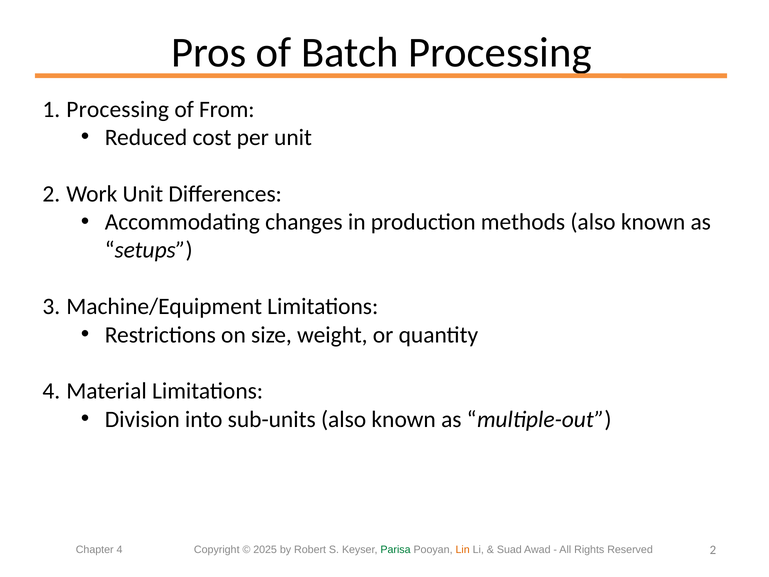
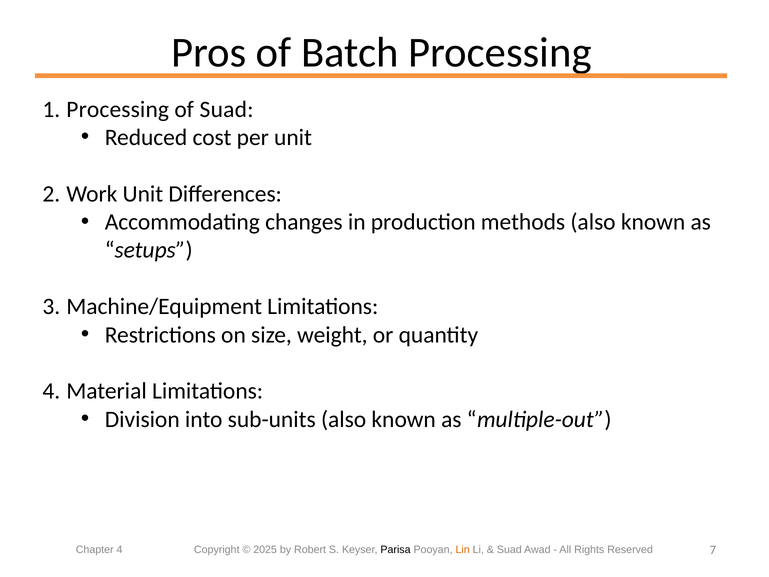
of From: From -> Suad
Parisa colour: green -> black
Reserved 2: 2 -> 7
